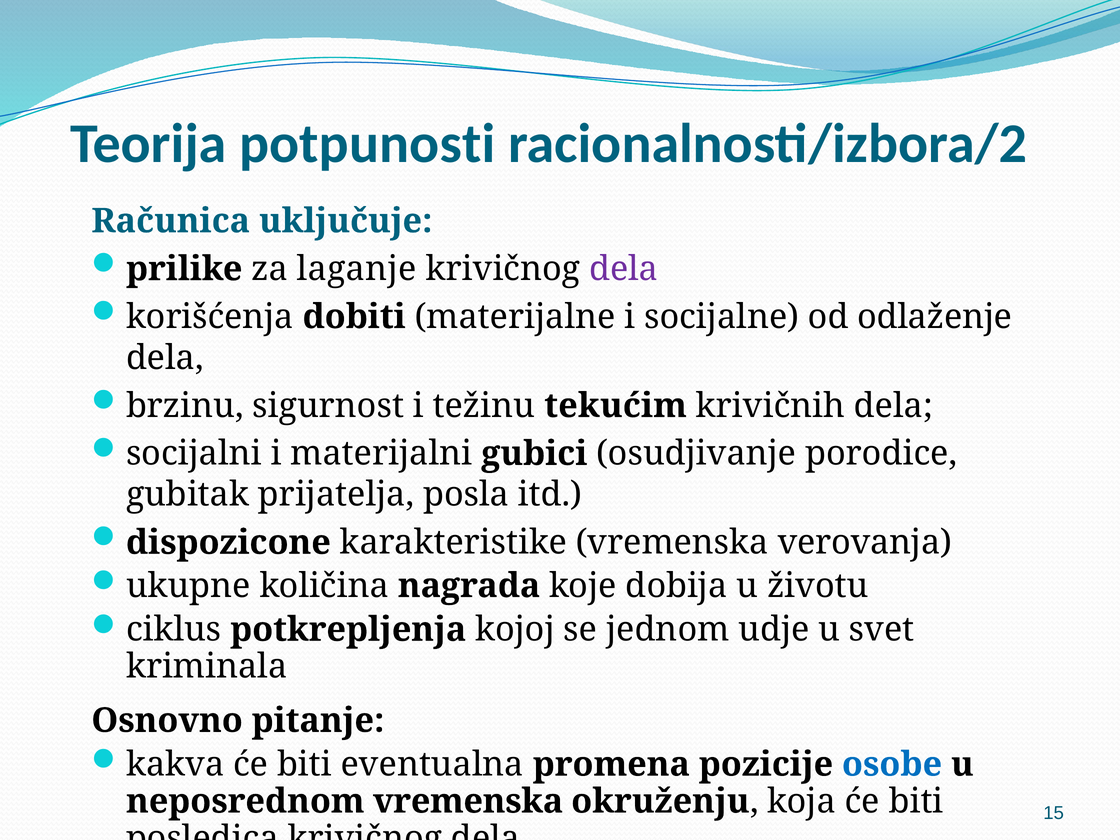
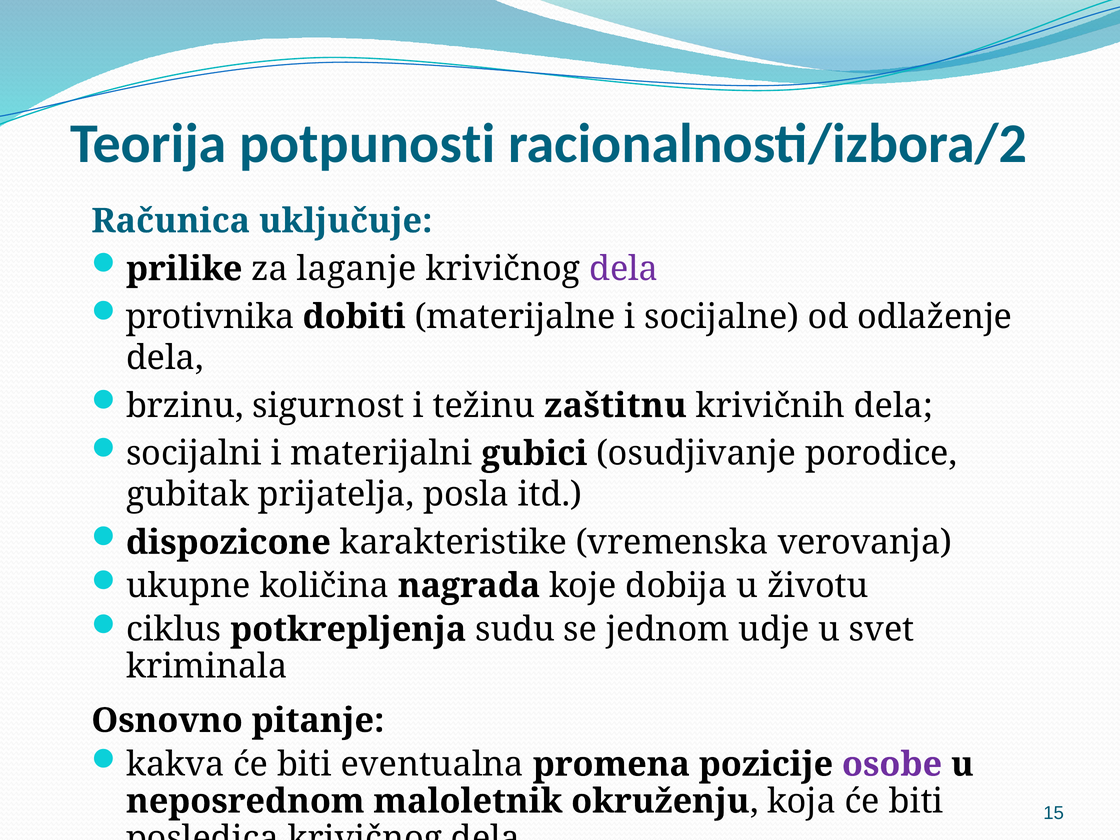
korišćenja: korišćenja -> protivnika
tekućim: tekućim -> zaštitnu
kojoj: kojoj -> sudu
osobe colour: blue -> purple
neposrednom vremenska: vremenska -> maloletnik
